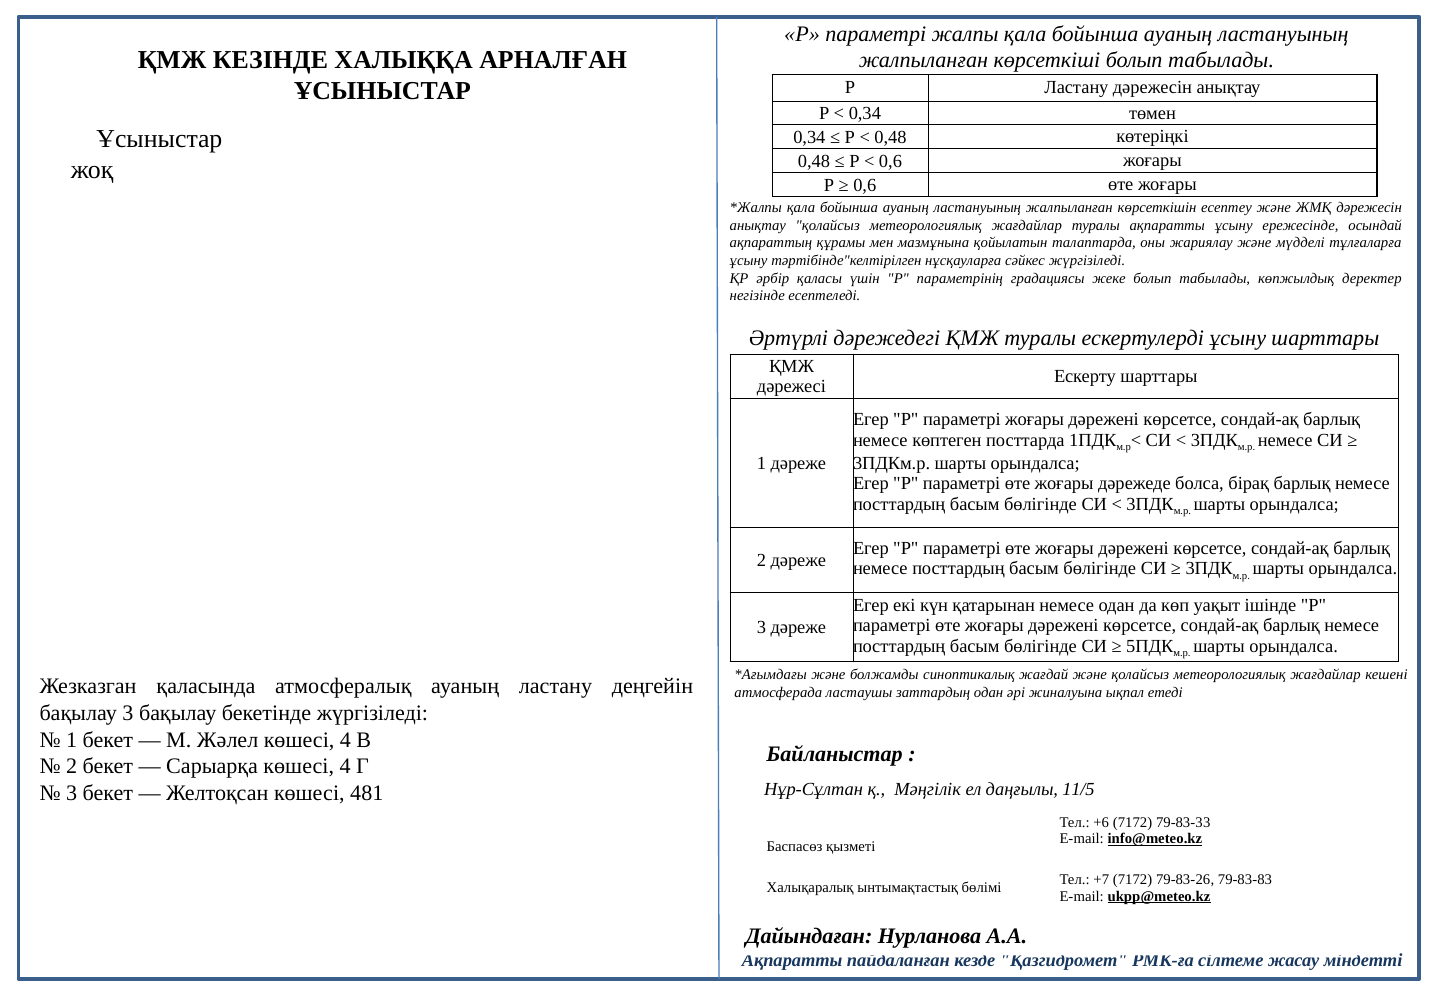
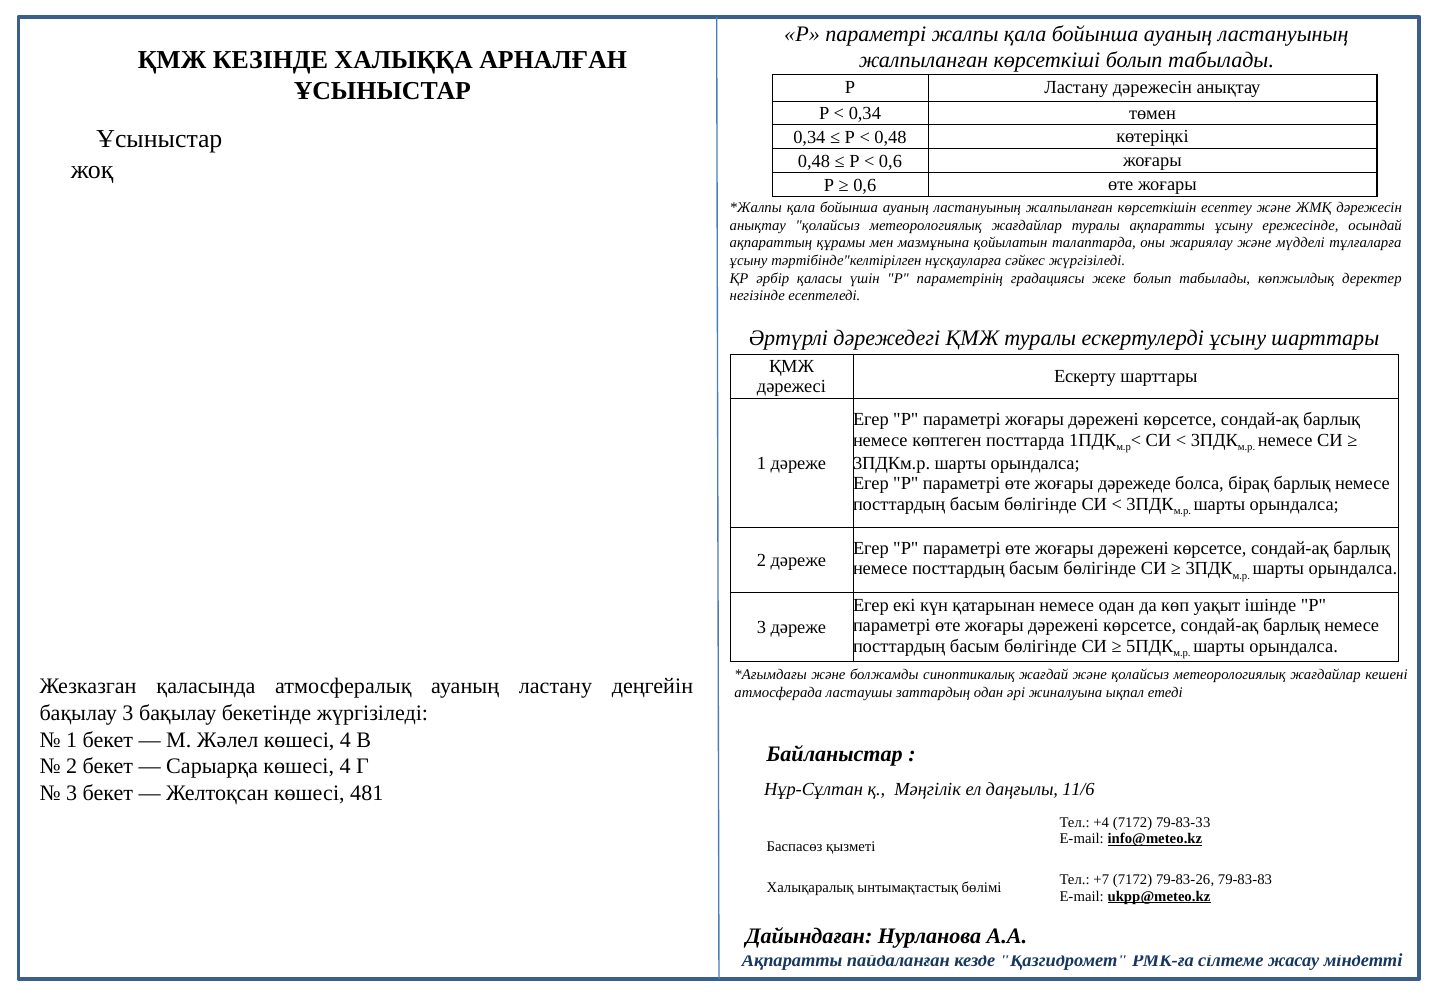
11/5: 11/5 -> 11/6
+6: +6 -> +4
